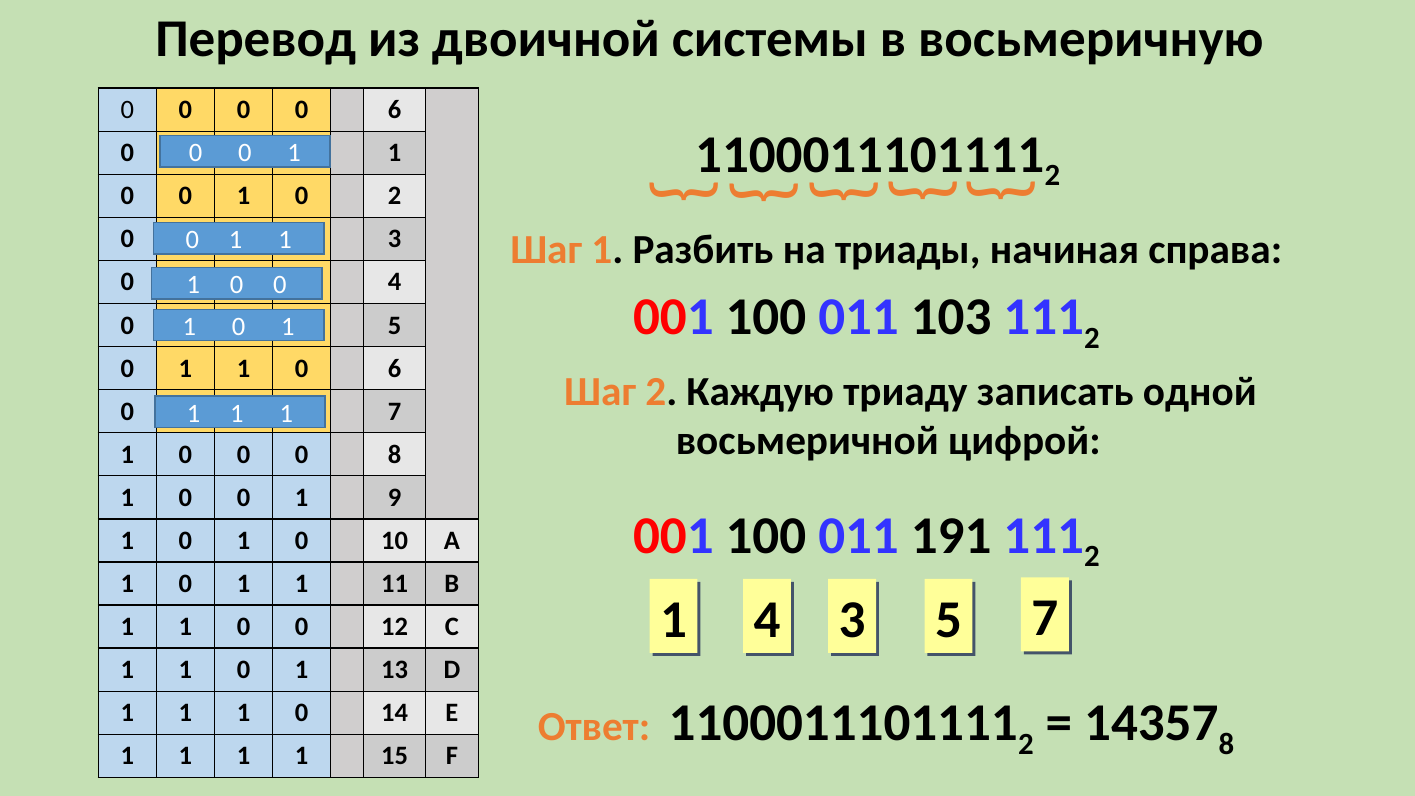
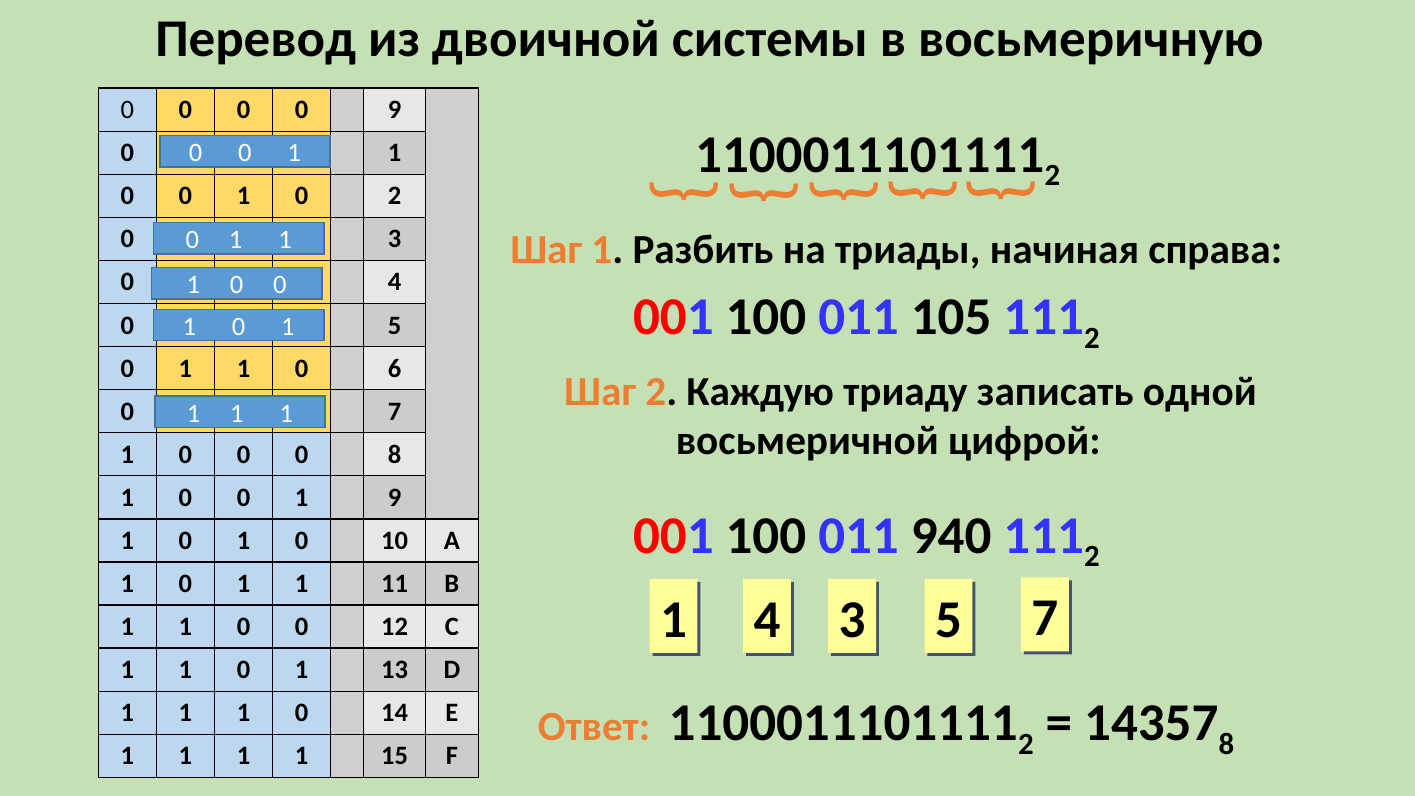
0 0 6: 6 -> 9
103: 103 -> 105
191: 191 -> 940
